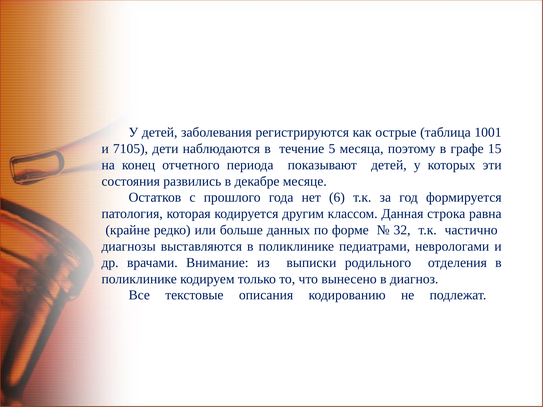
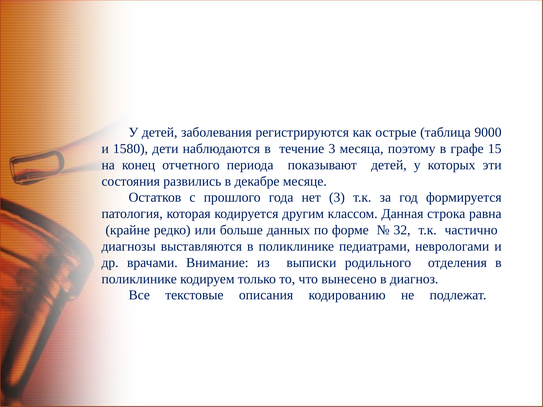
1001: 1001 -> 9000
7105: 7105 -> 1580
течение 5: 5 -> 3
нет 6: 6 -> 3
